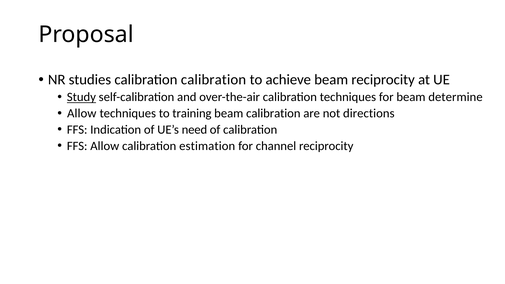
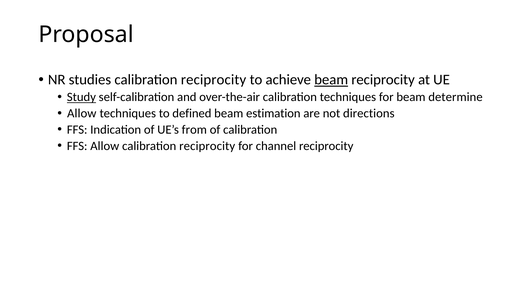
studies calibration calibration: calibration -> reciprocity
beam at (331, 80) underline: none -> present
training: training -> defined
beam calibration: calibration -> estimation
need: need -> from
estimation at (207, 146): estimation -> reciprocity
